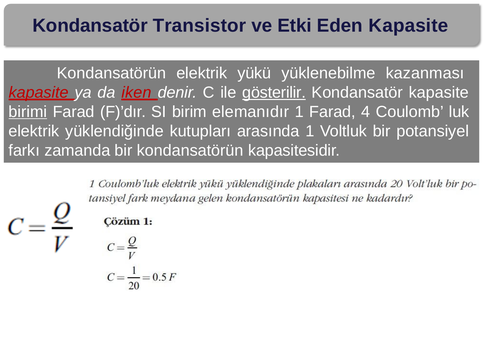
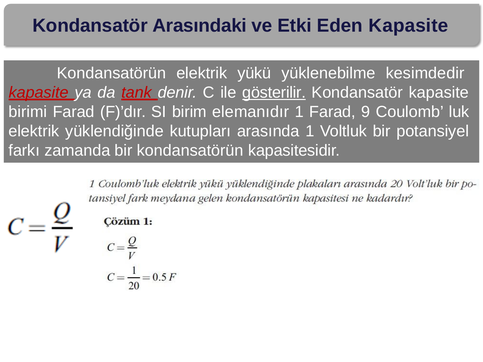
Transistor: Transistor -> Arasındaki
kazanması: kazanması -> kesimdedir
iken: iken -> tank
birimi underline: present -> none
4: 4 -> 9
